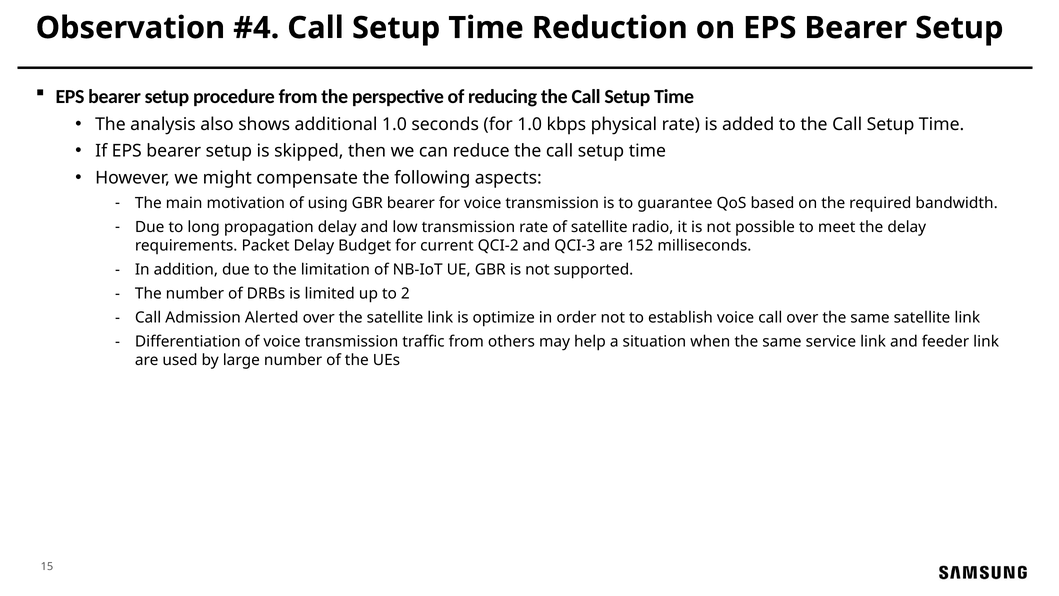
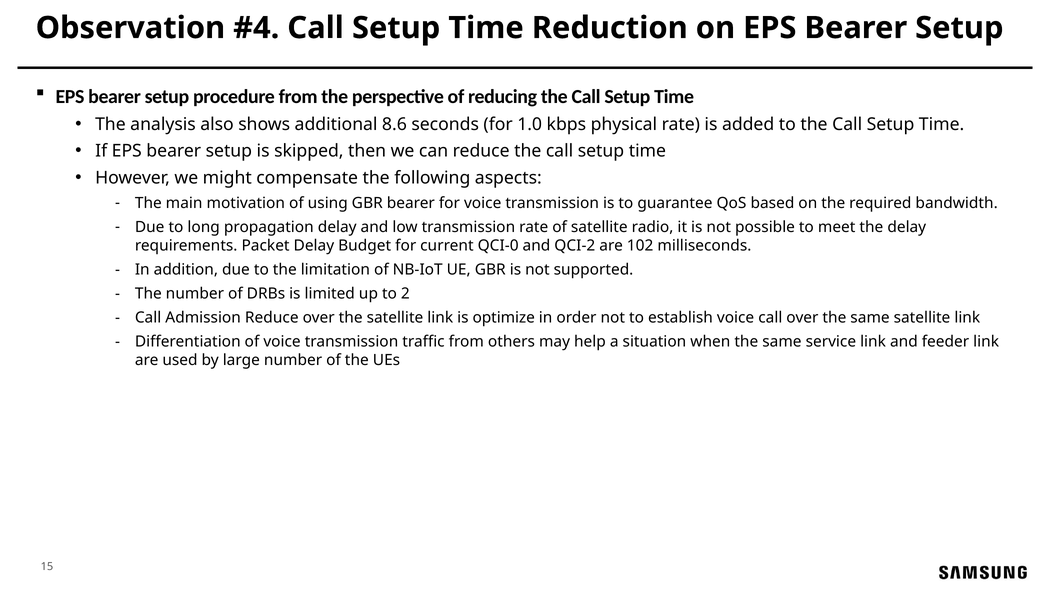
additional 1.0: 1.0 -> 8.6
QCI-2: QCI-2 -> QCI-0
QCI-3: QCI-3 -> QCI-2
152: 152 -> 102
Admission Alerted: Alerted -> Reduce
